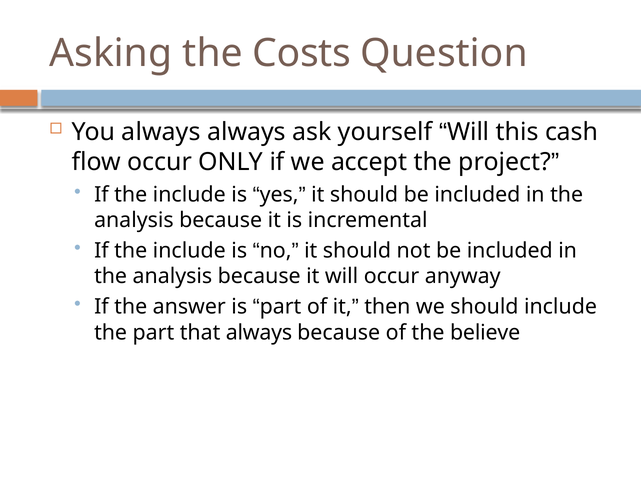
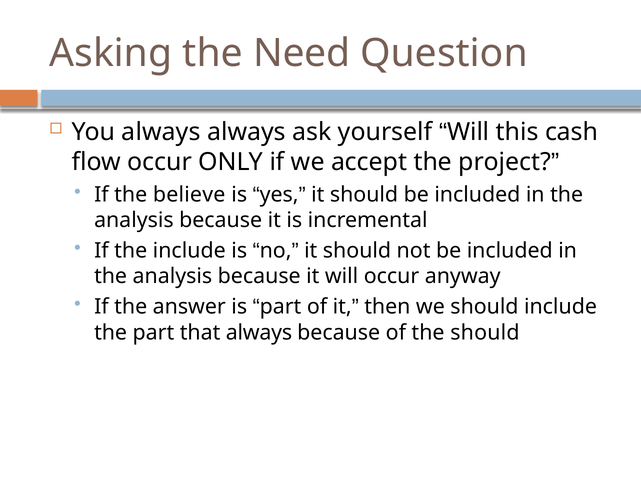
Costs: Costs -> Need
include at (189, 194): include -> believe
the believe: believe -> should
